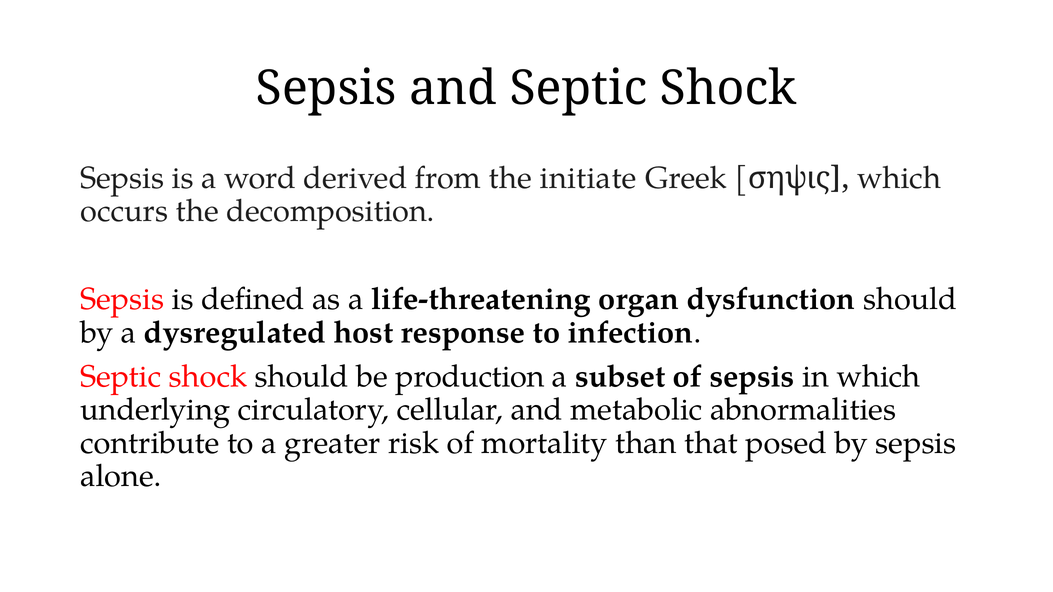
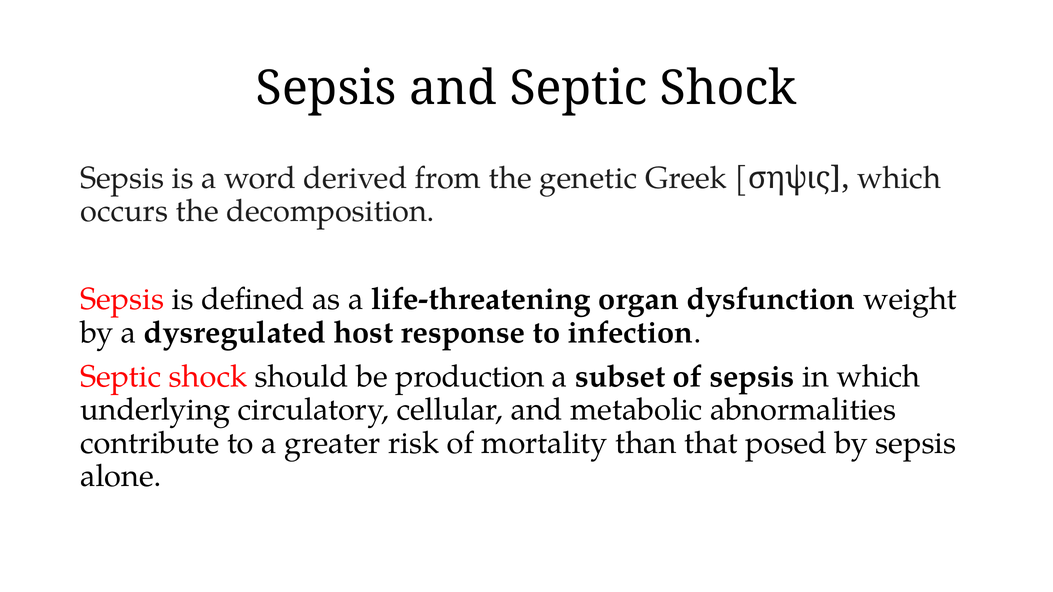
initiate: initiate -> genetic
dysfunction should: should -> weight
